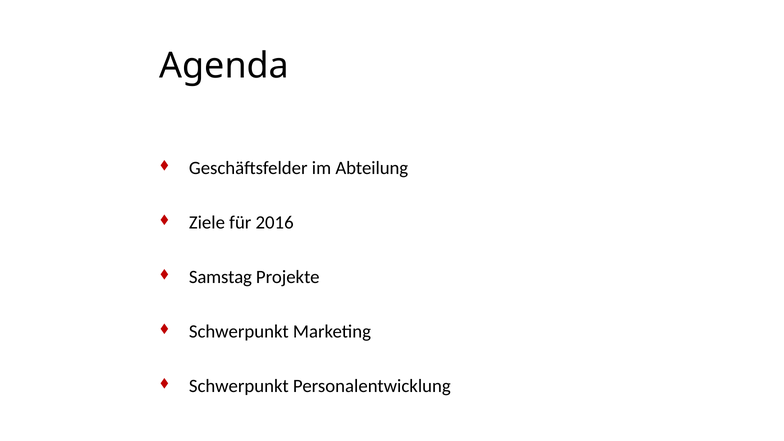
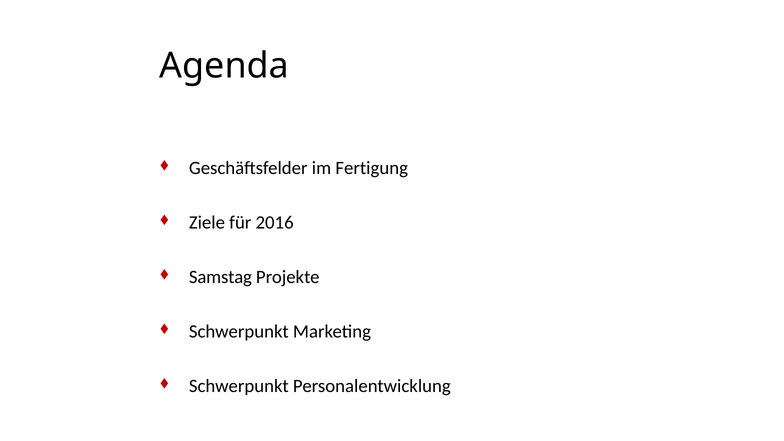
Abteilung: Abteilung -> Fertigung
